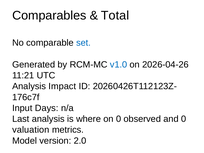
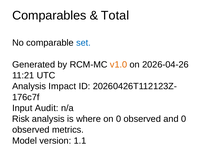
v1.0 colour: blue -> orange
Days: Days -> Audit
Last: Last -> Risk
valuation at (31, 130): valuation -> observed
2.0: 2.0 -> 1.1
